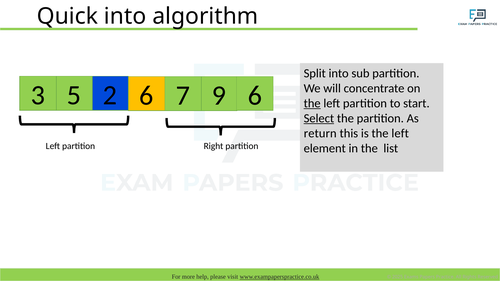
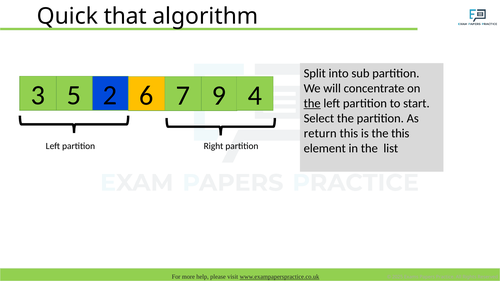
Quick into: into -> that
7 6: 6 -> 4
Select underline: present -> none
is the left: left -> this
